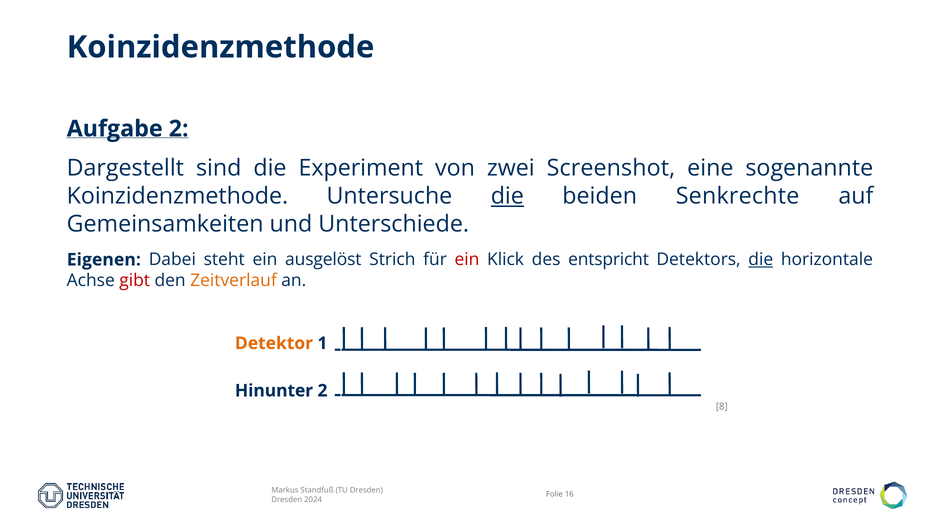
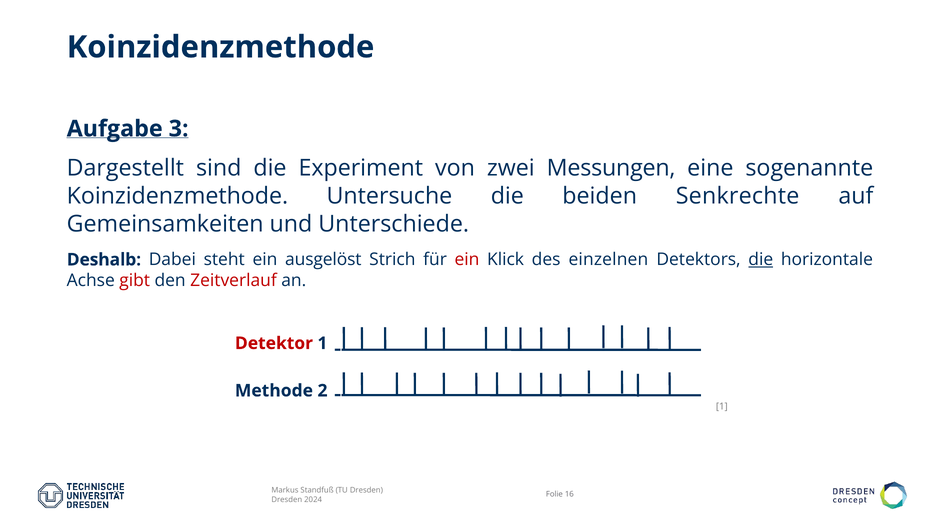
Aufgabe 2: 2 -> 3
Screenshot: Screenshot -> Messungen
die at (507, 196) underline: present -> none
Eigenen: Eigenen -> Deshalb
entspricht: entspricht -> einzelnen
Zeitverlauf colour: orange -> red
Detektor colour: orange -> red
Hinunter: Hinunter -> Methode
8 at (722, 407): 8 -> 1
